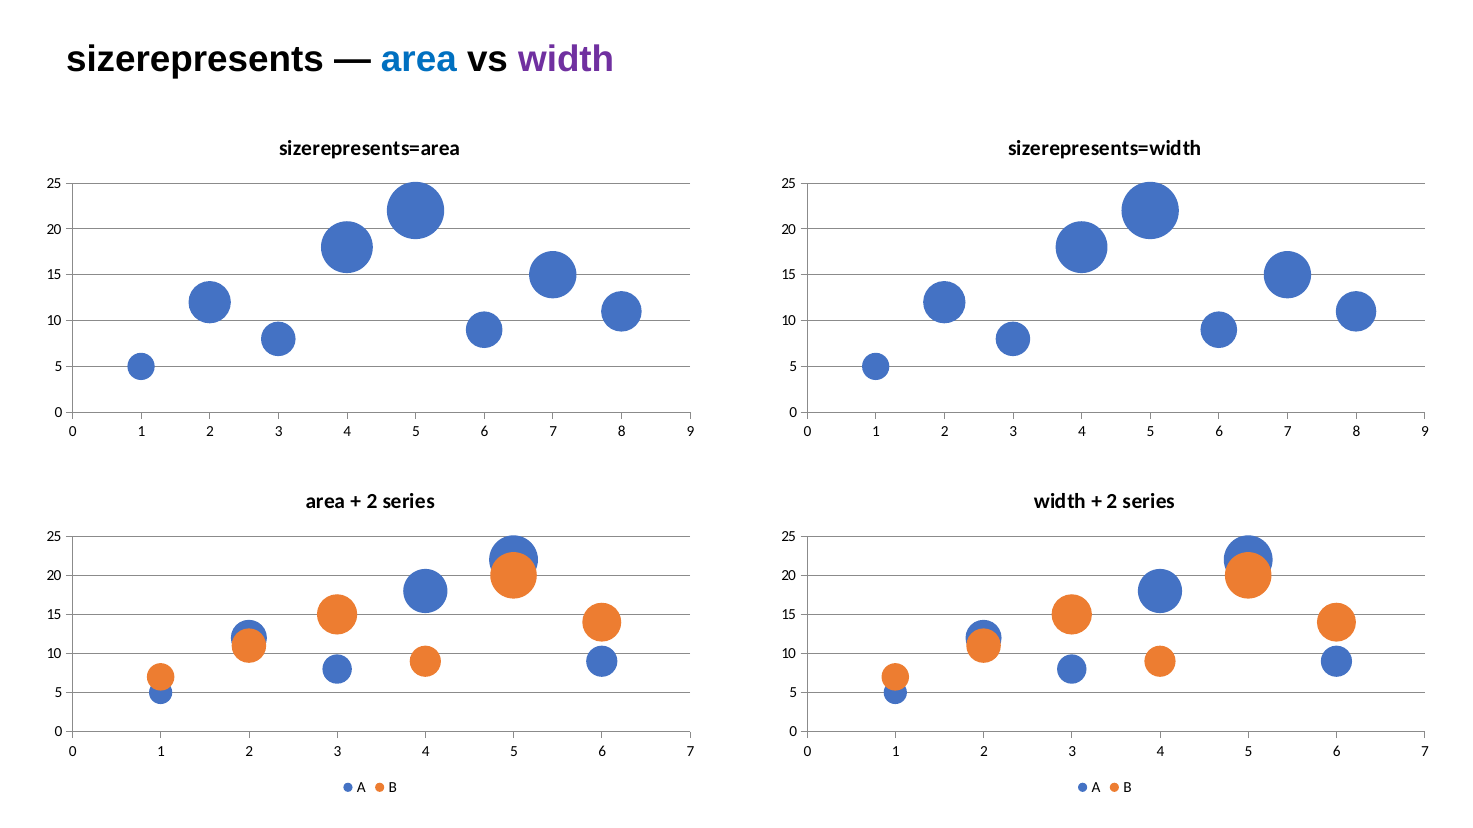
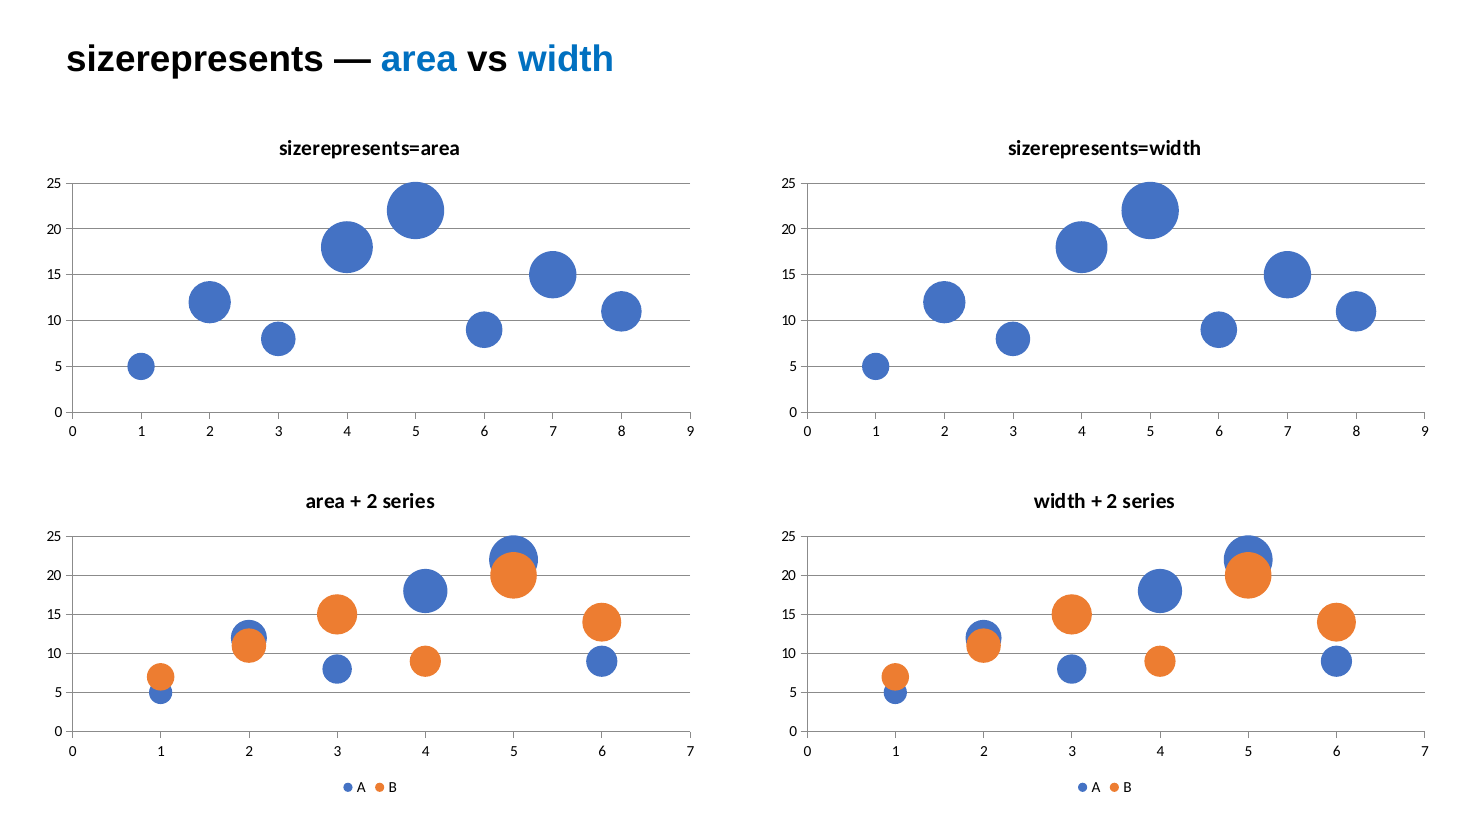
width at (566, 60) colour: purple -> blue
